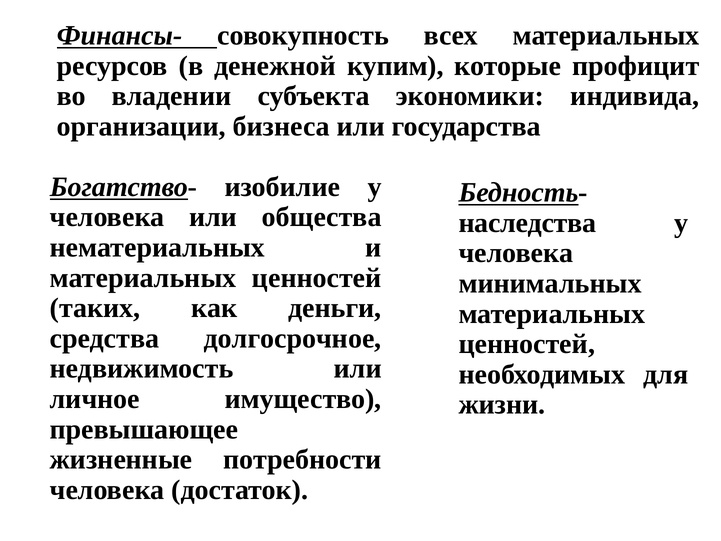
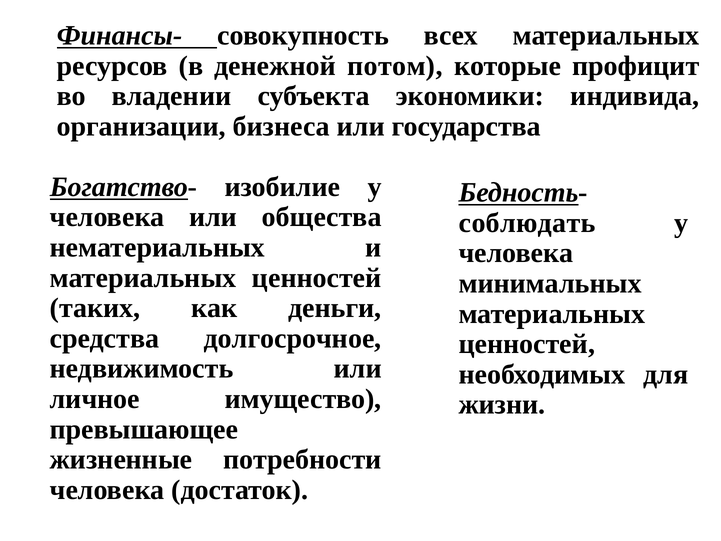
купим: купим -> потом
наследства: наследства -> соблюдать
